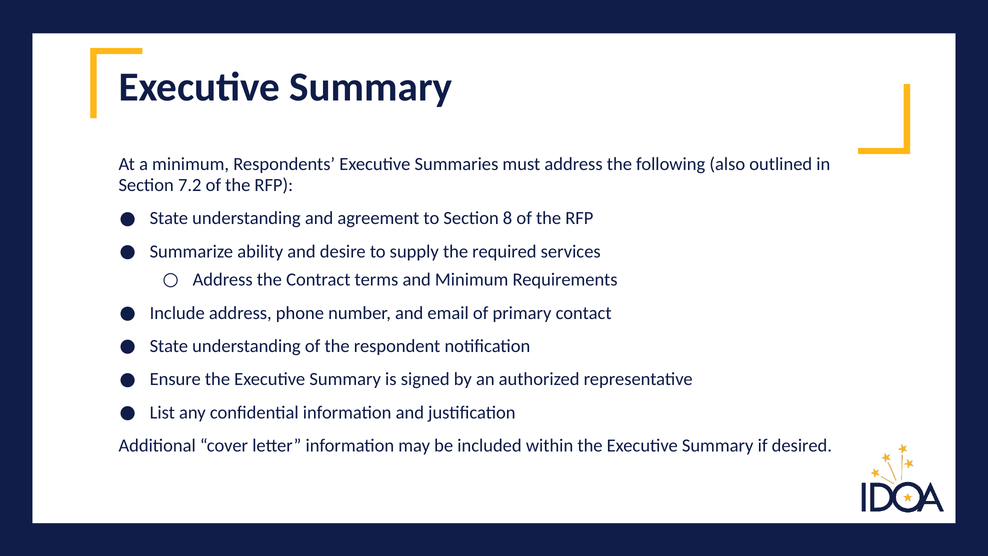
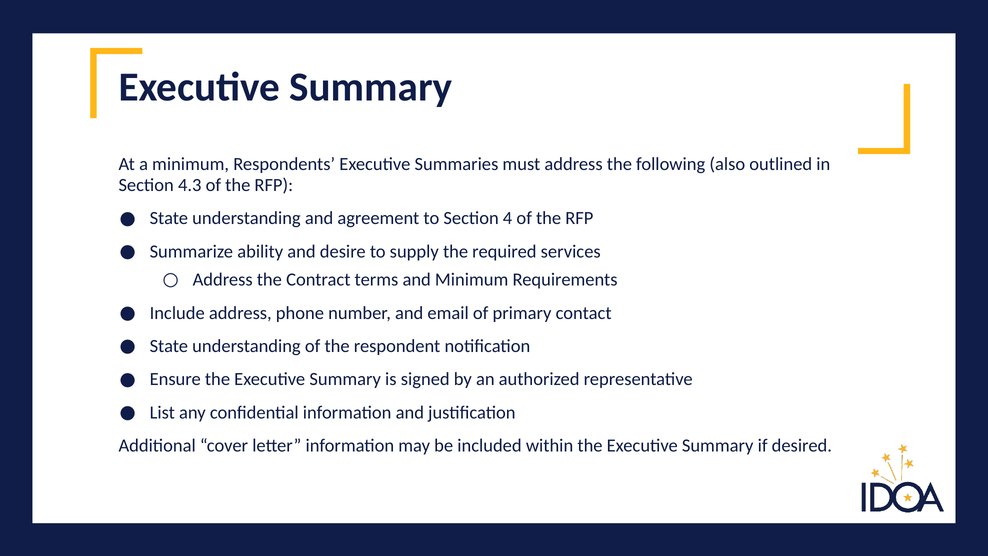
7.2: 7.2 -> 4.3
8: 8 -> 4
